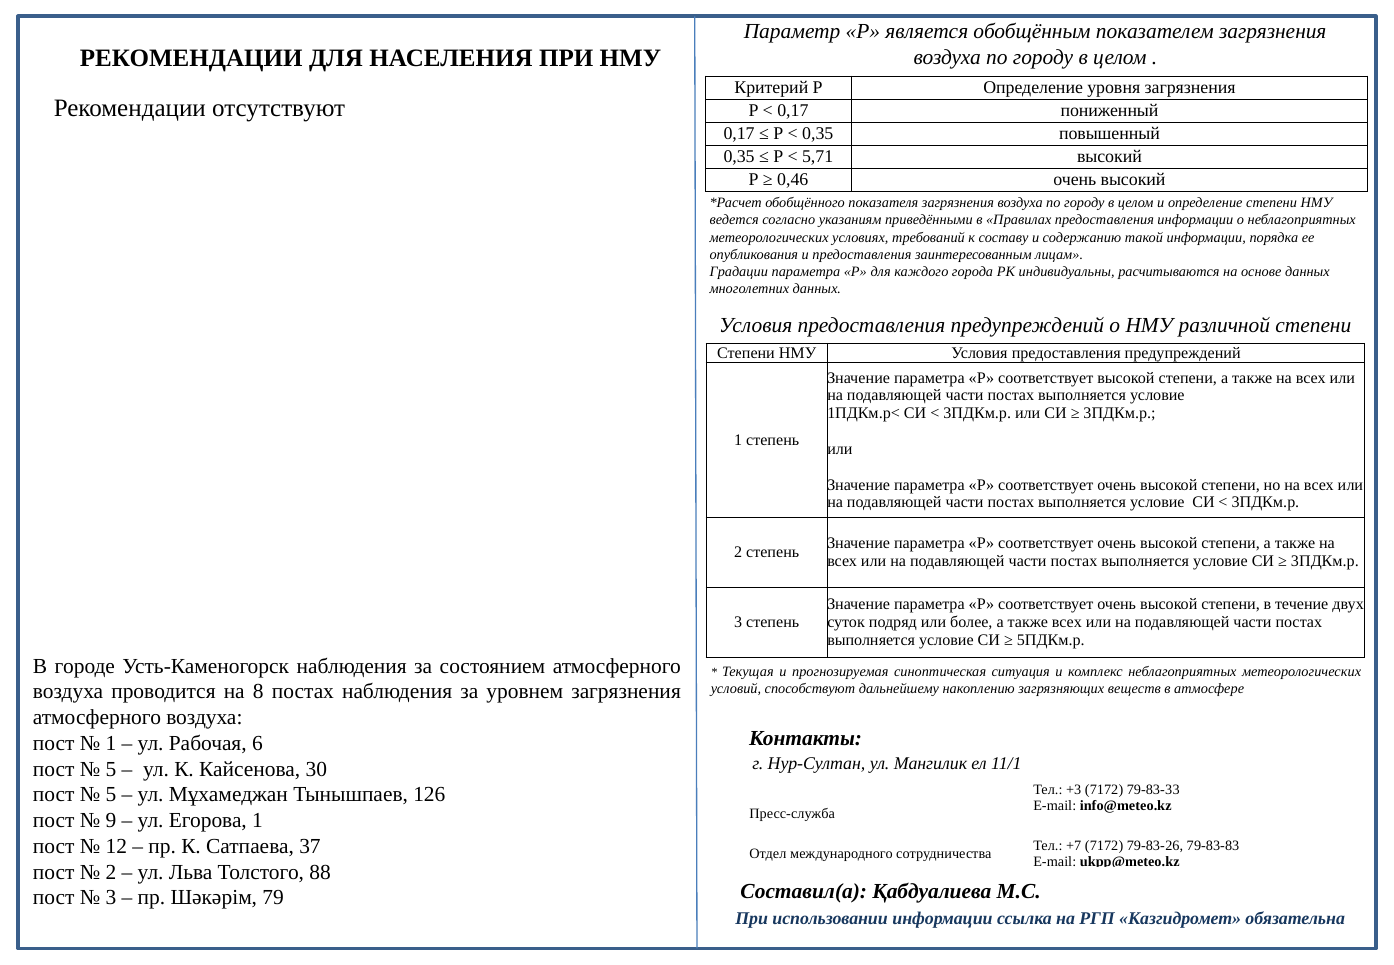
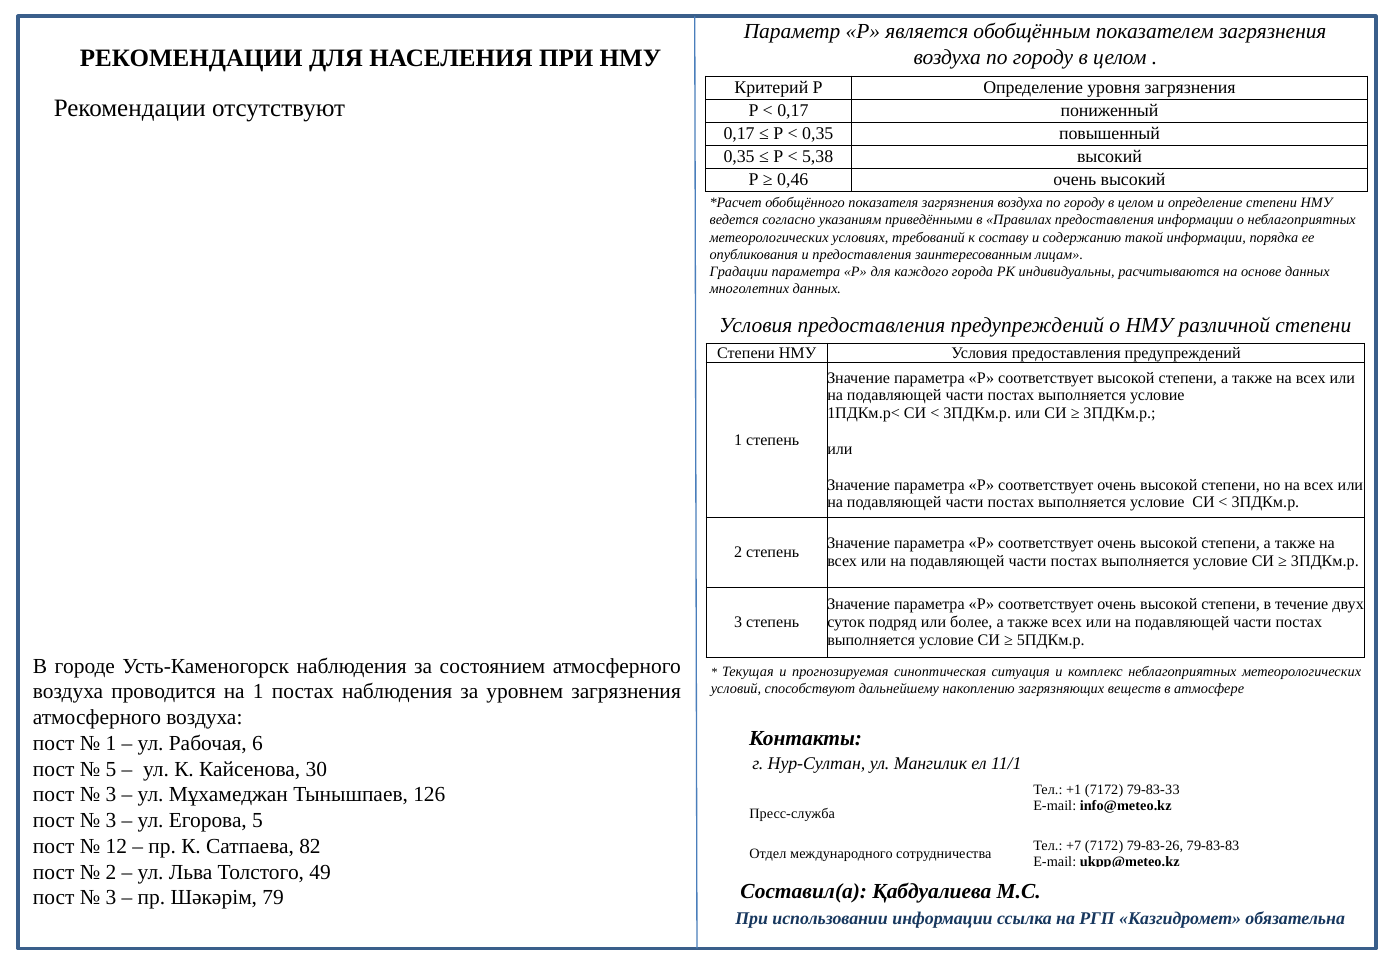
5,71: 5,71 -> 5,38
на 8: 8 -> 1
+3: +3 -> +1
5 at (111, 795): 5 -> 3
9 at (111, 821): 9 -> 3
Егорова 1: 1 -> 5
37: 37 -> 82
88: 88 -> 49
